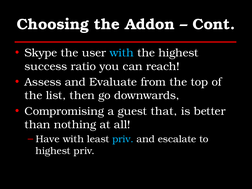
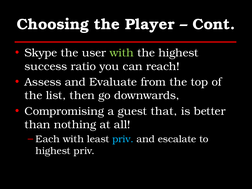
Addon: Addon -> Player
with at (122, 53) colour: light blue -> light green
Have: Have -> Each
